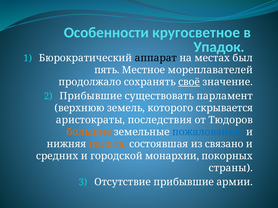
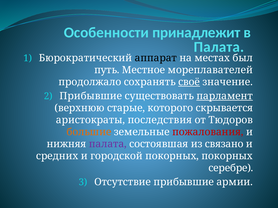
кругосветное: кругосветное -> принадлежит
Упадок at (219, 47): Упадок -> Палата
пять: пять -> путь
парламент underline: none -> present
земель: земель -> старые
пожалования colour: blue -> red
палата at (108, 144) colour: orange -> purple
городской монархии: монархии -> покорных
страны: страны -> серебре
